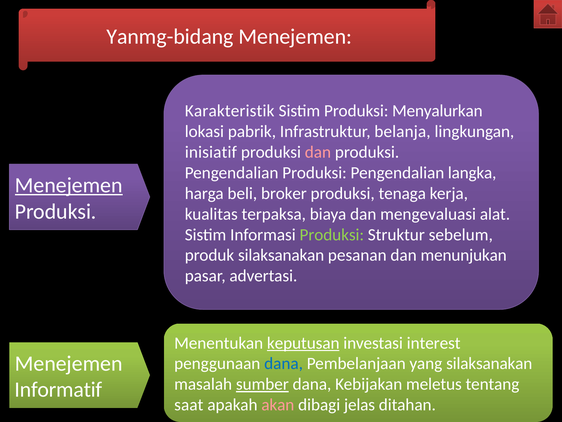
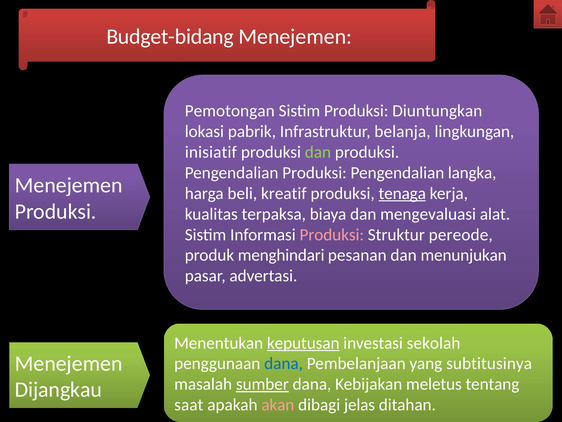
Yanmg-bidang: Yanmg-bidang -> Budget-bidang
Karakteristik: Karakteristik -> Pemotongan
Menyalurkan: Menyalurkan -> Diuntungkan
dan at (318, 152) colour: pink -> light green
Menejemen at (69, 185) underline: present -> none
broker: broker -> kreatif
tenaga underline: none -> present
Produksi at (332, 234) colour: light green -> pink
sebelum: sebelum -> pereode
produk silaksanakan: silaksanakan -> menghindari
interest: interest -> sekolah
yang silaksanakan: silaksanakan -> subtitusinya
Informatif: Informatif -> Dijangkau
